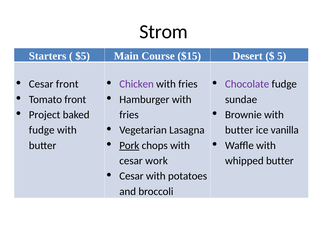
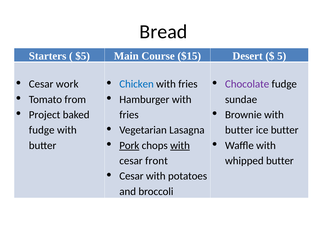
Strom: Strom -> Bread
Cesar front: front -> work
Chicken colour: purple -> blue
Tomato front: front -> from
ice vanilla: vanilla -> butter
with at (180, 145) underline: none -> present
work: work -> front
